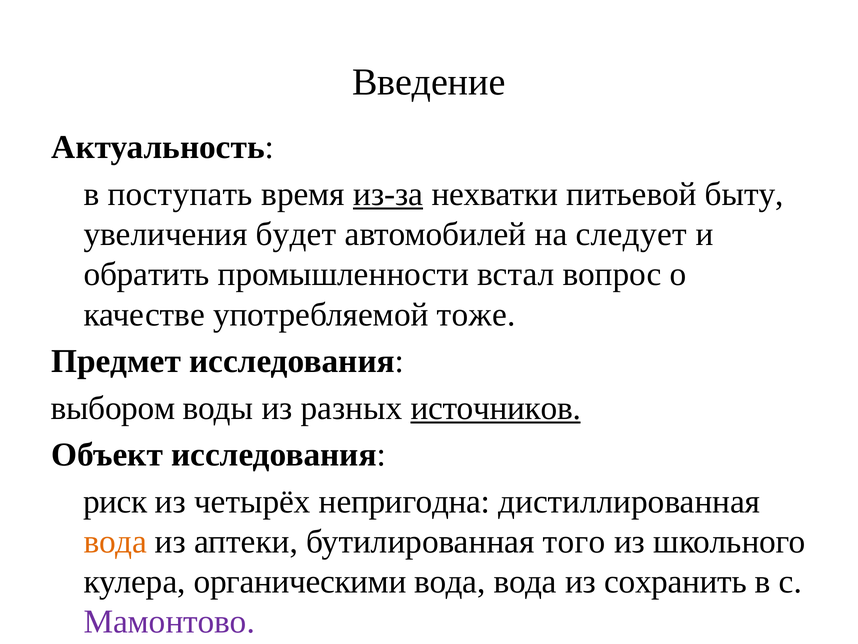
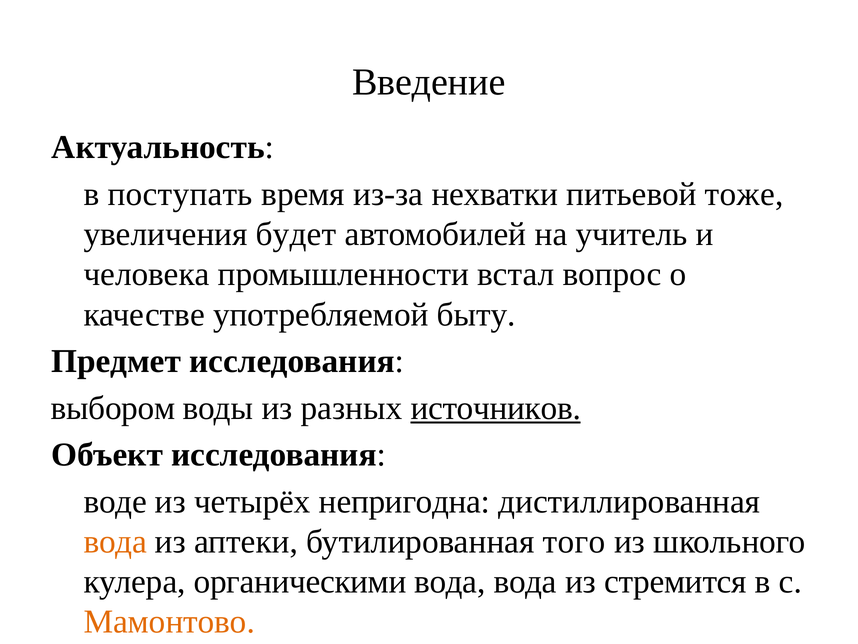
из-за underline: present -> none
быту: быту -> тоже
следует: следует -> учитель
обратить: обратить -> человека
тоже: тоже -> быту
риск: риск -> воде
сохранить: сохранить -> стремится
Мамонтово colour: purple -> orange
